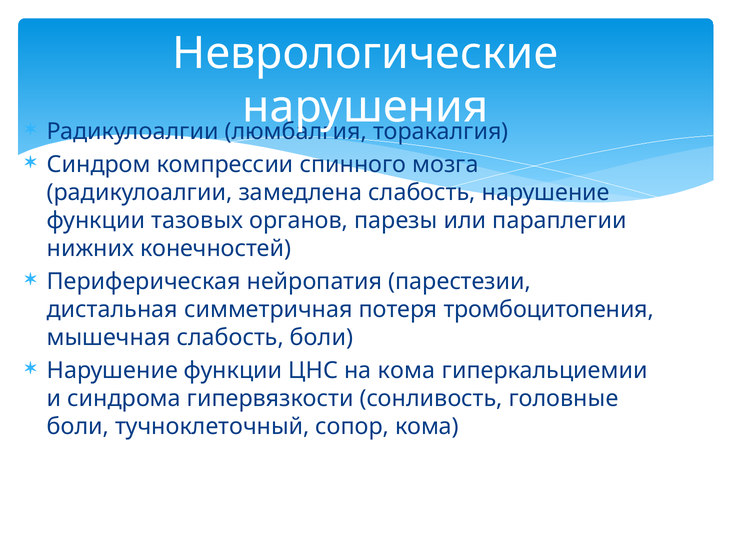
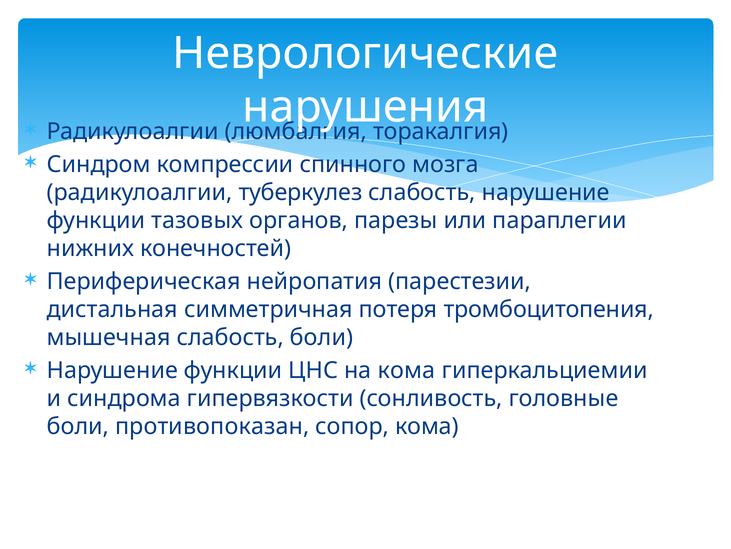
замедлена: замедлена -> туберкулез
тучноклеточный: тучноклеточный -> противопоказан
